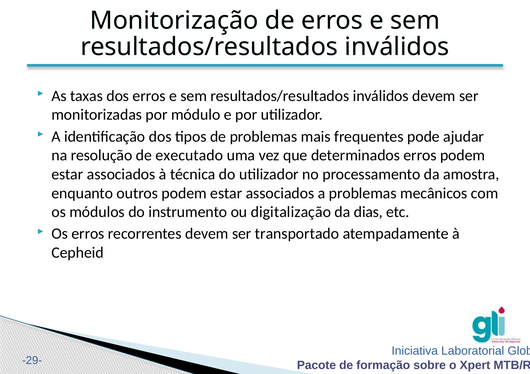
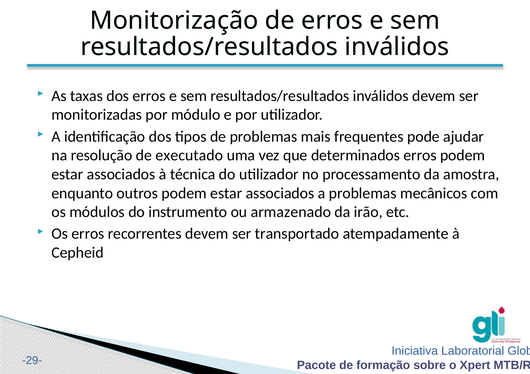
digitalização: digitalização -> armazenado
dias: dias -> irão
